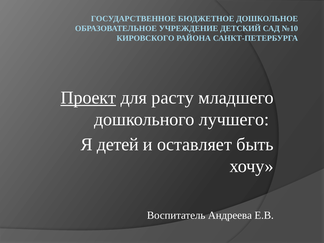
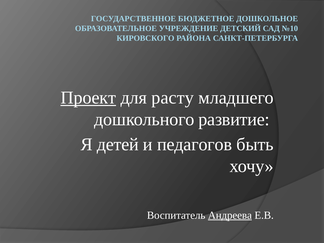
лучшего: лучшего -> развитие
оставляет: оставляет -> педагогов
Андреева underline: none -> present
